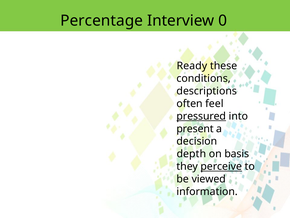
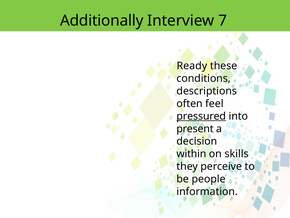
Percentage: Percentage -> Additionally
0: 0 -> 7
depth: depth -> within
basis: basis -> skills
perceive underline: present -> none
viewed: viewed -> people
